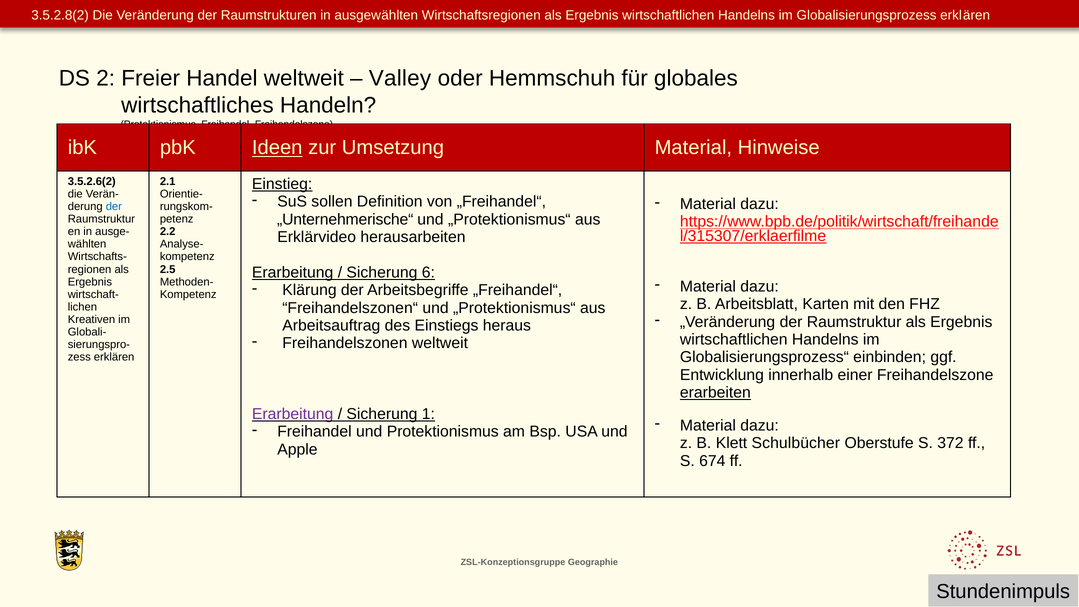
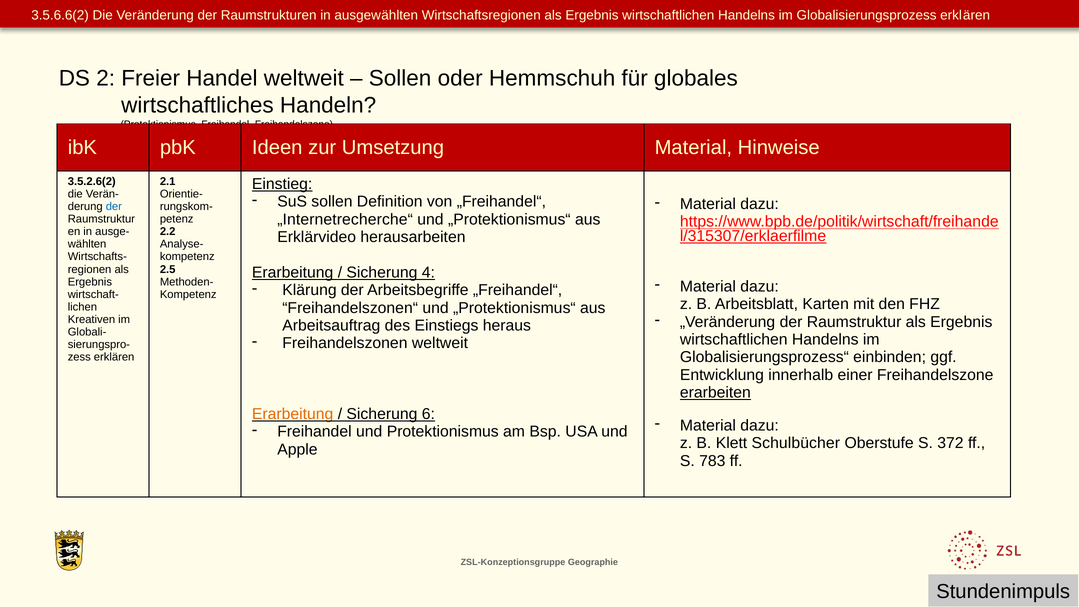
3.5.2.8(2: 3.5.2.8(2 -> 3.5.6.6(2
Valley at (400, 78): Valley -> Sollen
Ideen underline: present -> none
„Unternehmerische“: „Unternehmerische“ -> „Internetrecherche“
6: 6 -> 4
Erarbeitung at (293, 414) colour: purple -> orange
1: 1 -> 6
674: 674 -> 783
